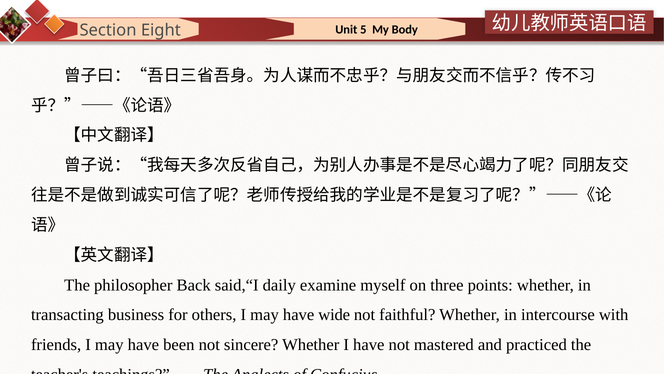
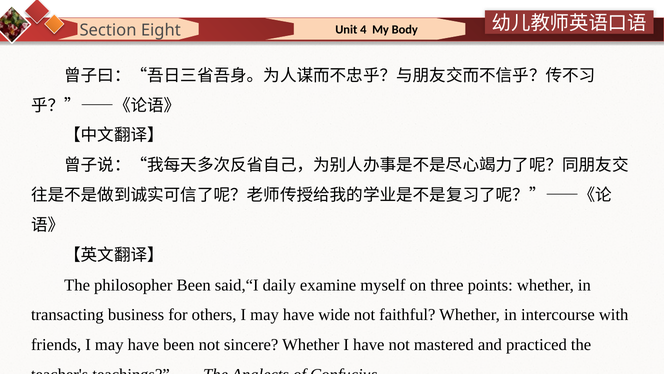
5: 5 -> 4
philosopher Back: Back -> Been
